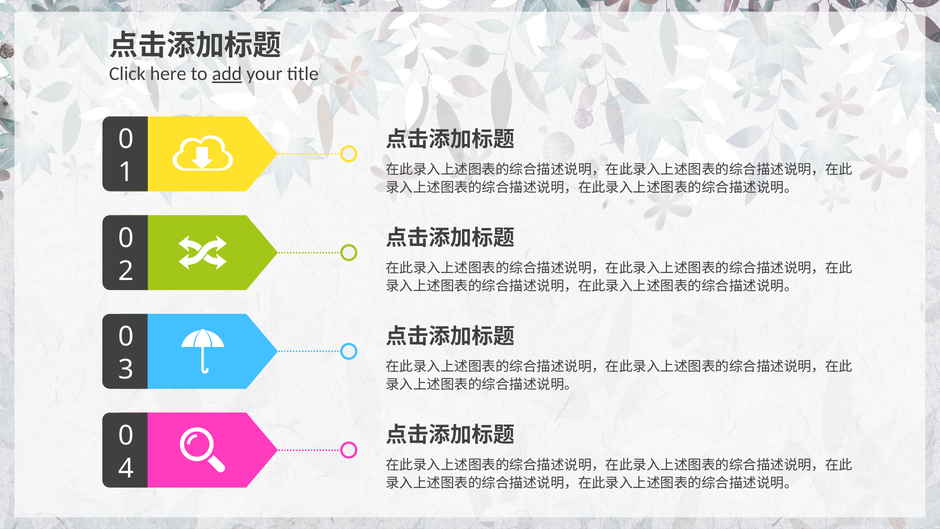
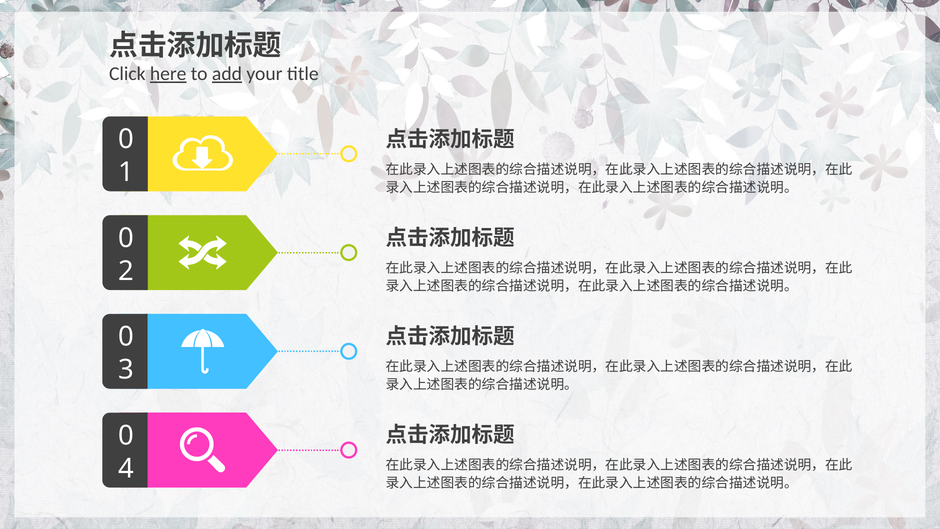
here underline: none -> present
